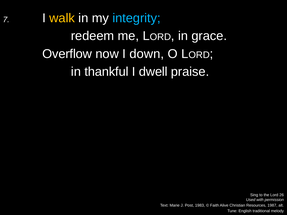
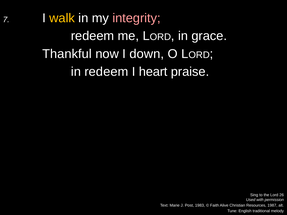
integrity colour: light blue -> pink
Overflow: Overflow -> Thankful
in thankful: thankful -> redeem
dwell: dwell -> heart
